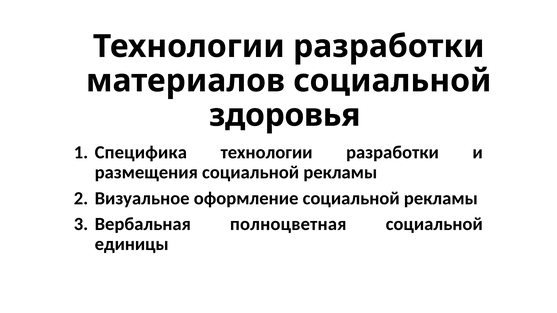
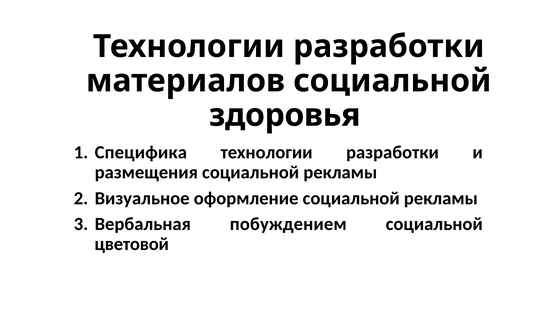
полноцветная: полноцветная -> побуждением
единицы: единицы -> цветовой
